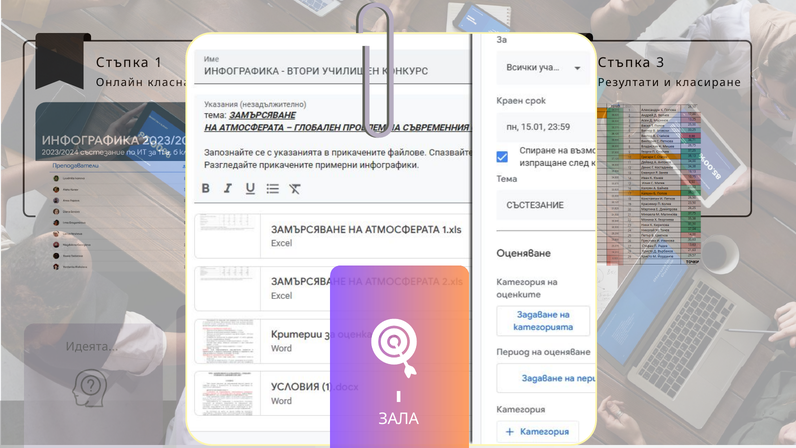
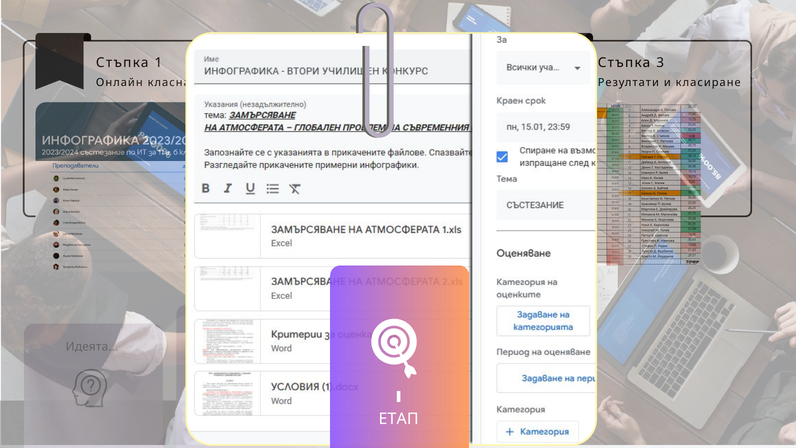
ЗАЛА: ЗАЛА -> ЕТАП
